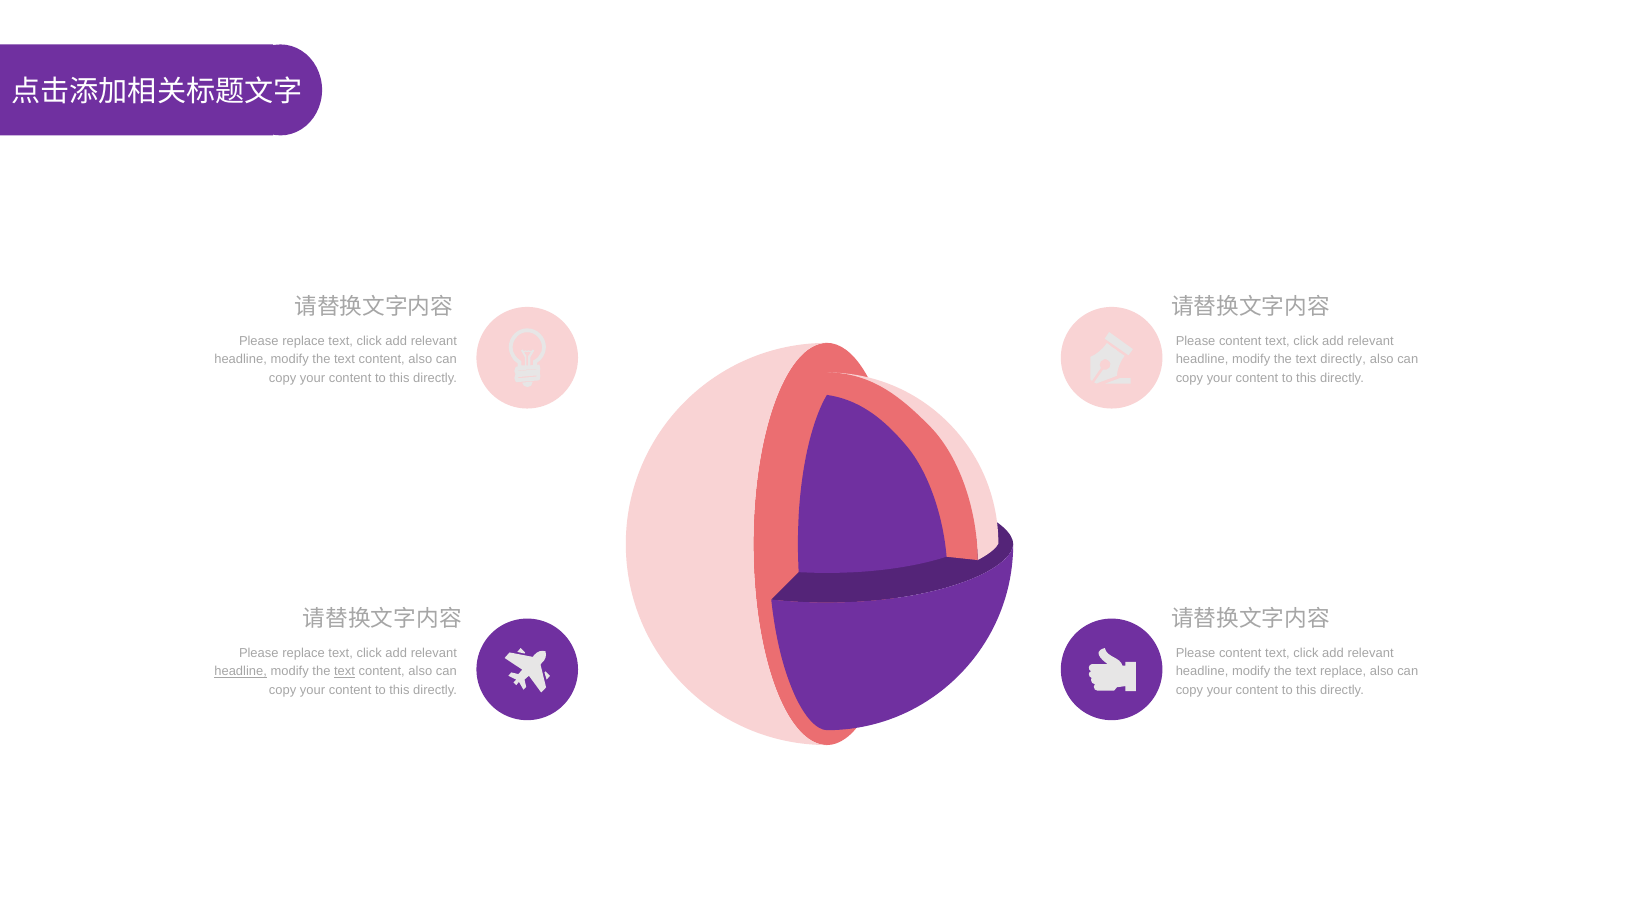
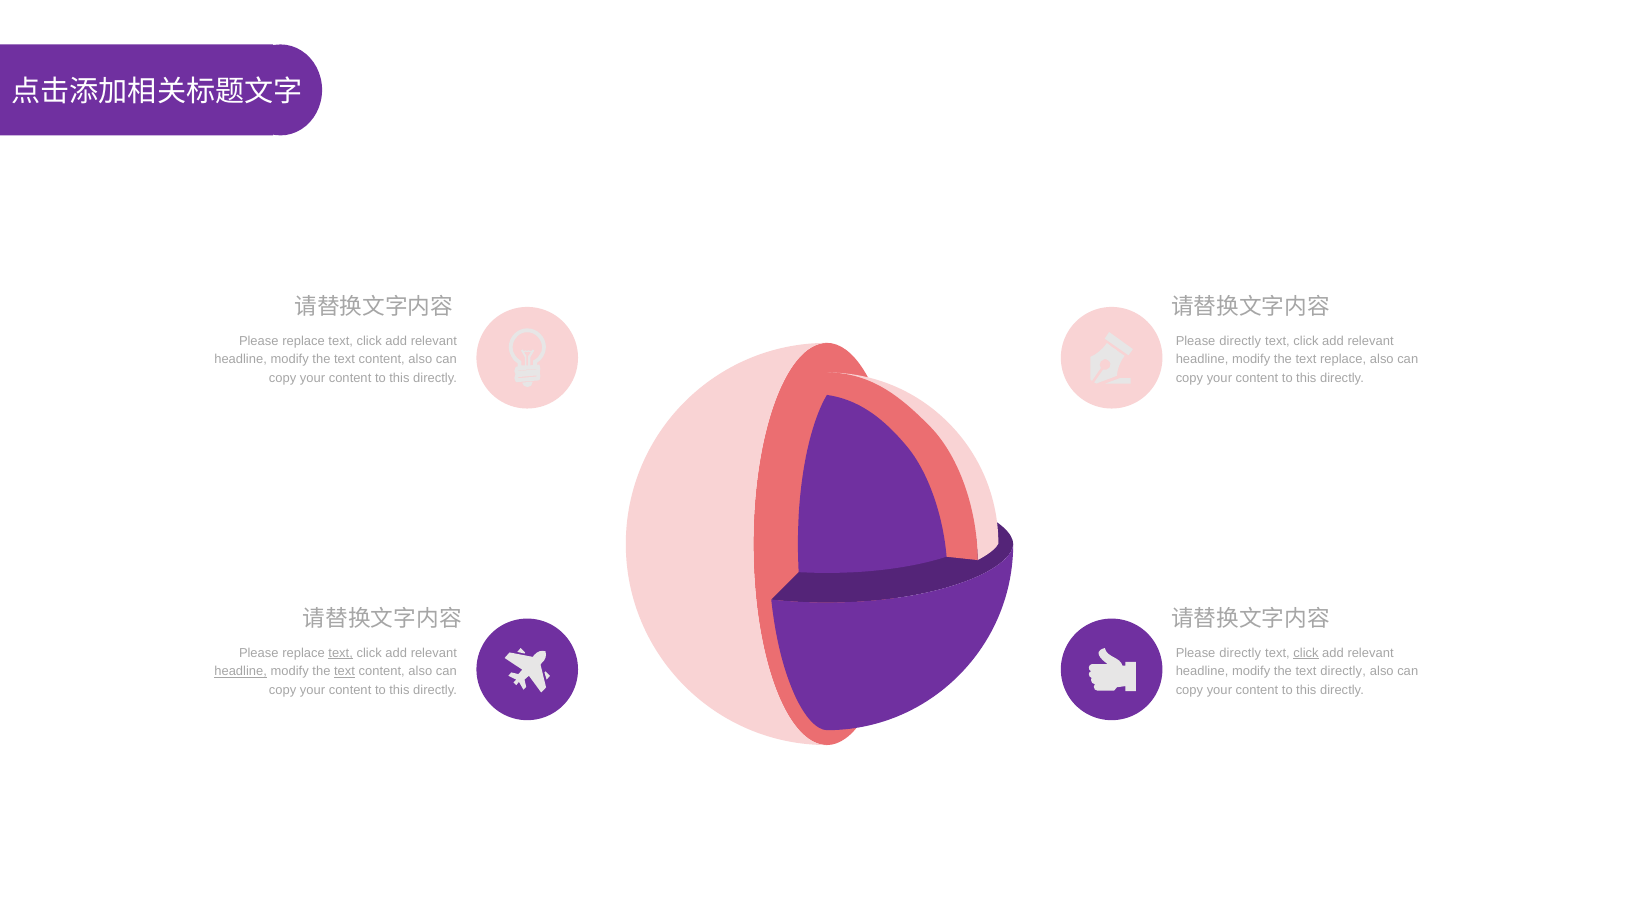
content at (1240, 341): content -> directly
text directly: directly -> replace
text at (341, 653) underline: none -> present
content at (1240, 653): content -> directly
click at (1306, 653) underline: none -> present
text replace: replace -> directly
